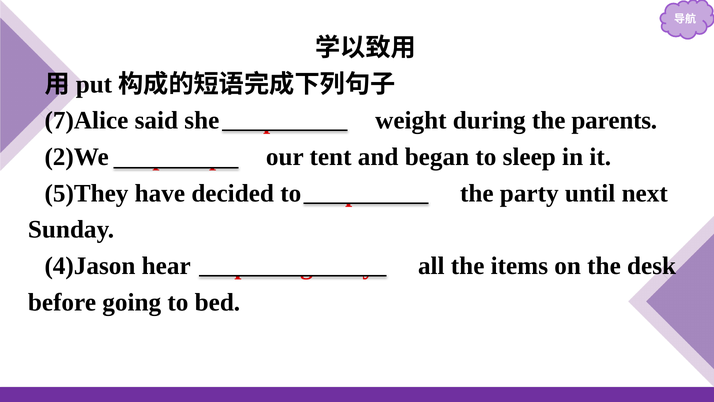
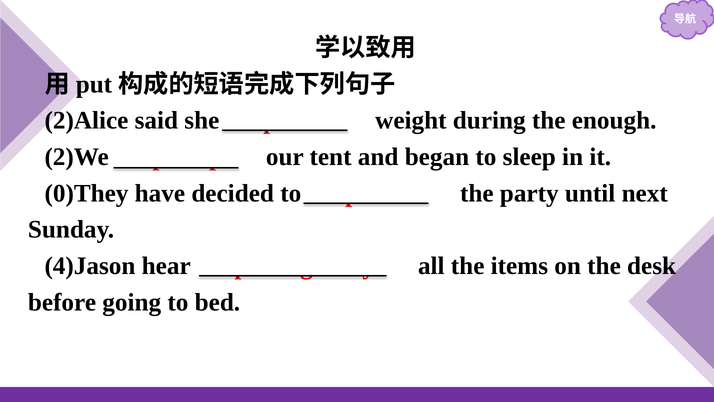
7)Alice: 7)Alice -> 2)Alice
parents: parents -> enough
5)They: 5)They -> 0)They
